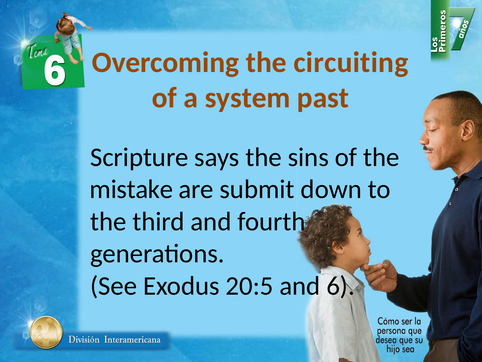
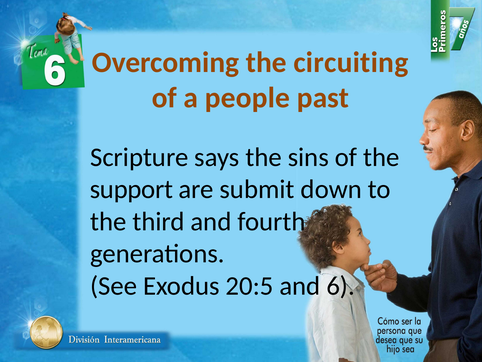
system: system -> people
mistake: mistake -> support
